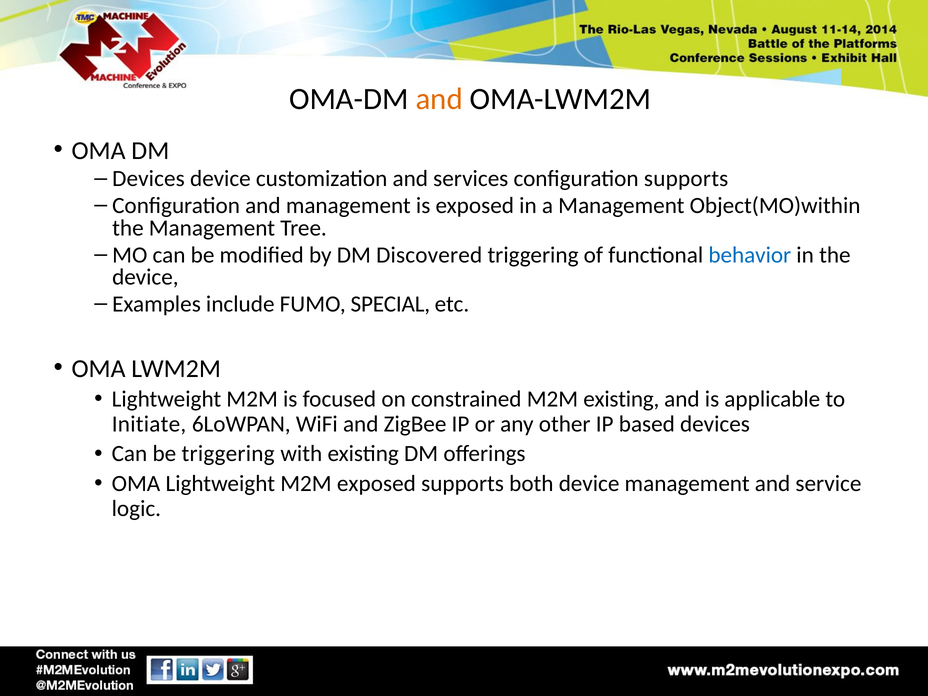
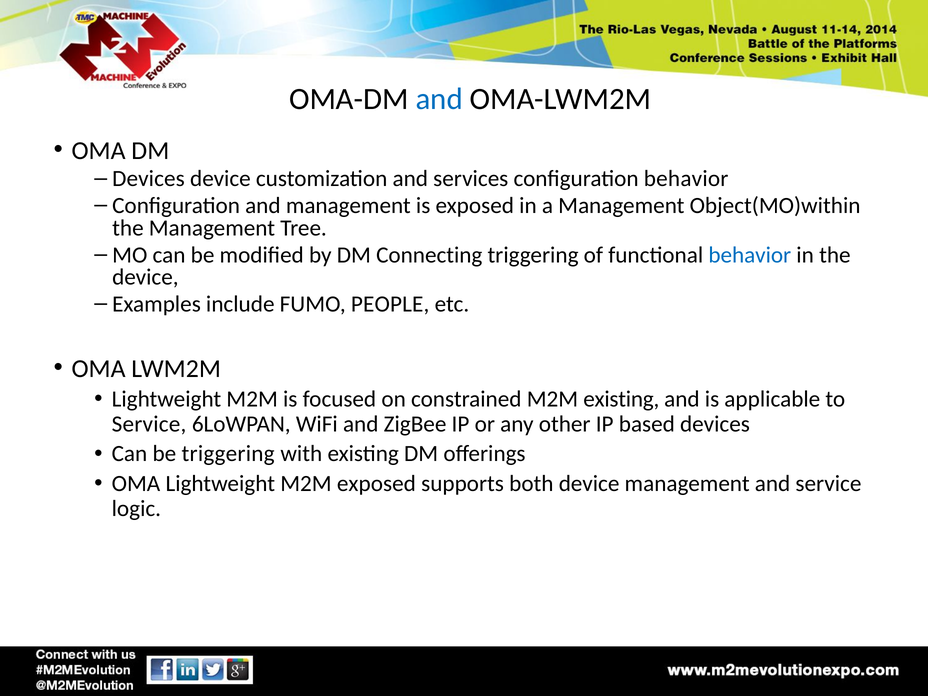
and at (439, 99) colour: orange -> blue
configuration supports: supports -> behavior
Discovered: Discovered -> Connecting
SPECIAL: SPECIAL -> PEOPLE
Initiate at (149, 424): Initiate -> Service
